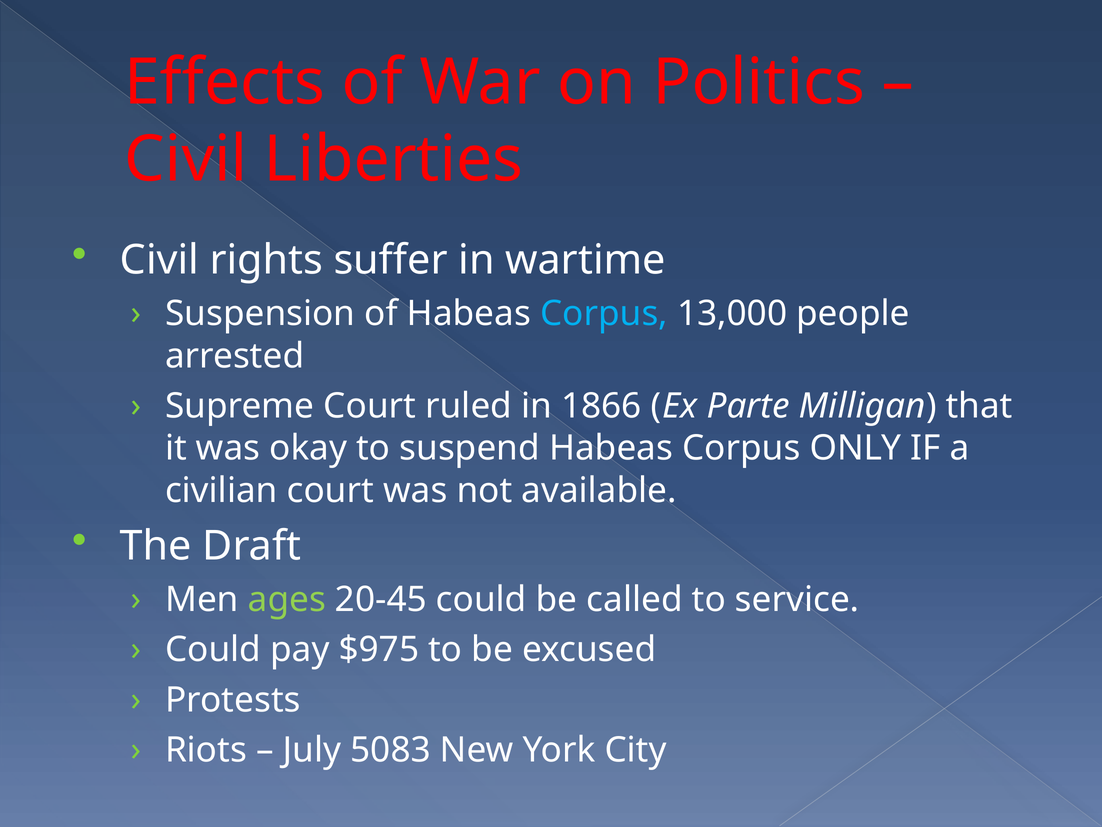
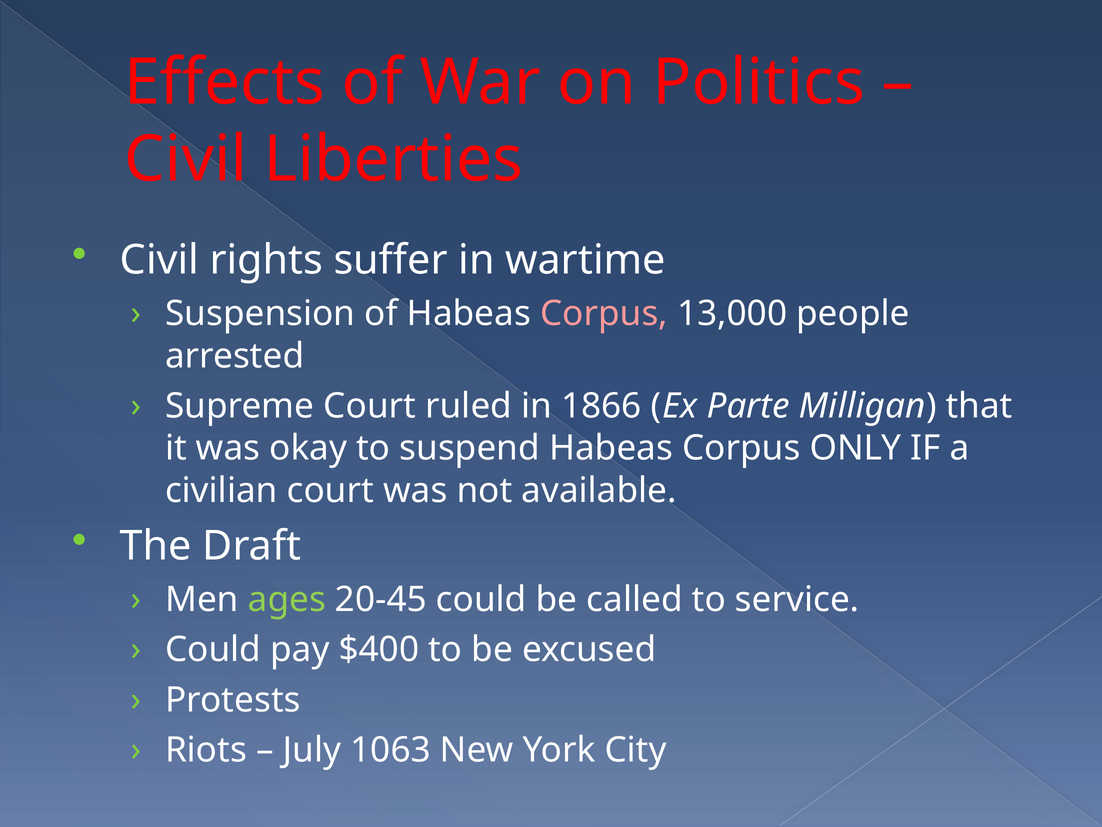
Corpus at (604, 313) colour: light blue -> pink
$975: $975 -> $400
5083: 5083 -> 1063
